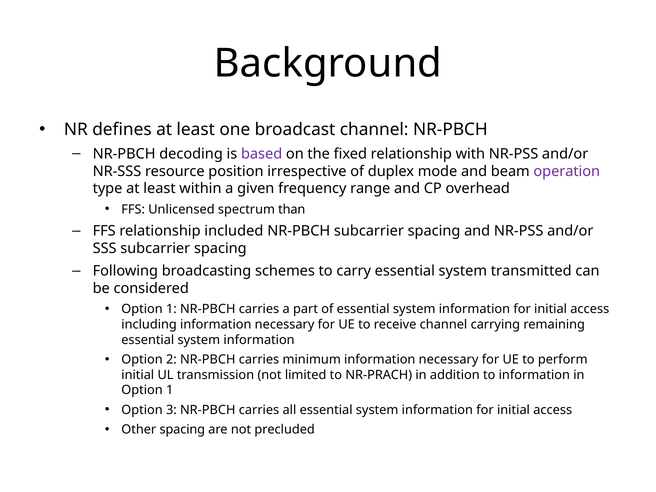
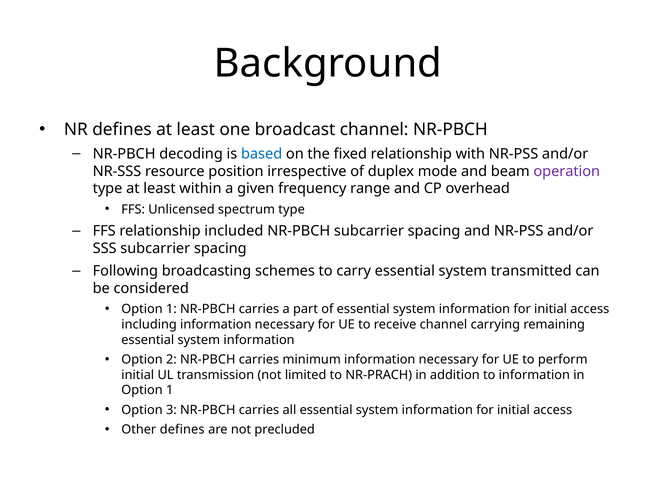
based colour: purple -> blue
spectrum than: than -> type
Other spacing: spacing -> defines
